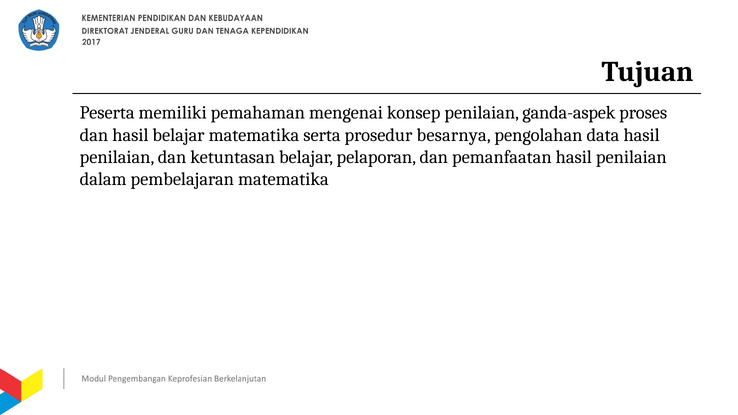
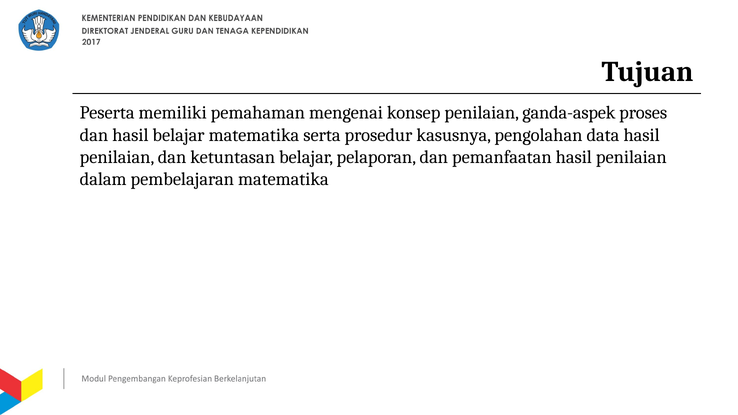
besarnya: besarnya -> kasusnya
